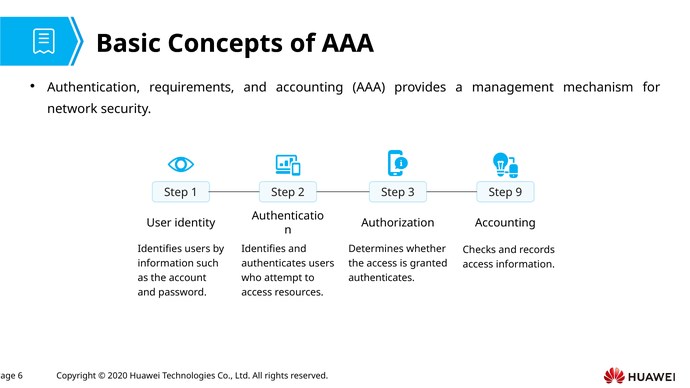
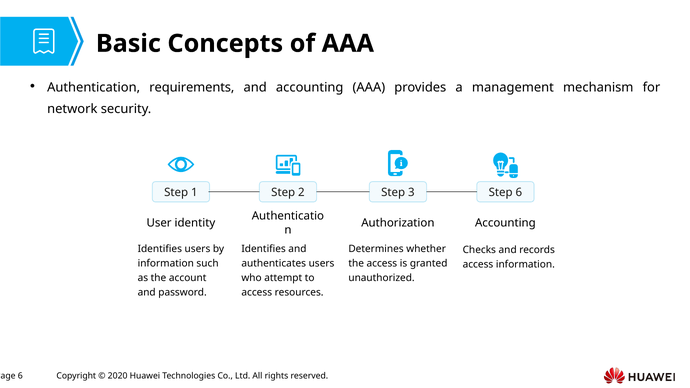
Step 9: 9 -> 6
authenticates at (382, 278): authenticates -> unauthorized
